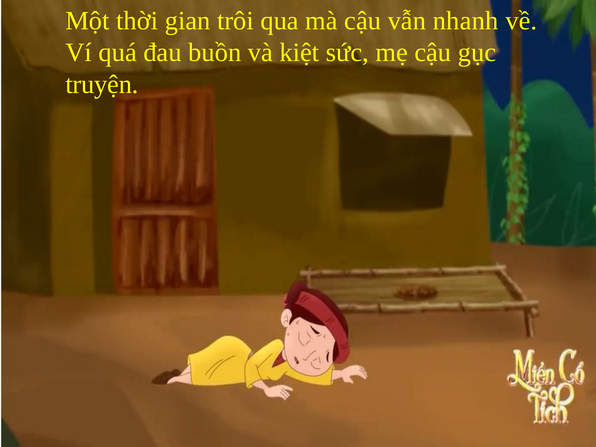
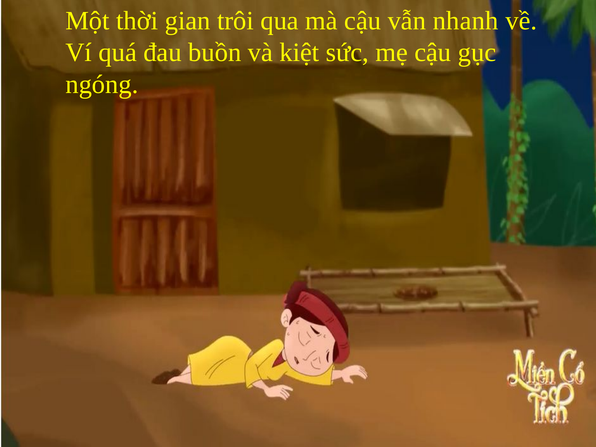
truyện: truyện -> ngóng
